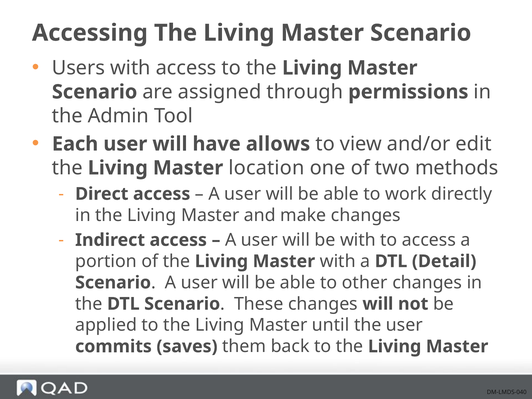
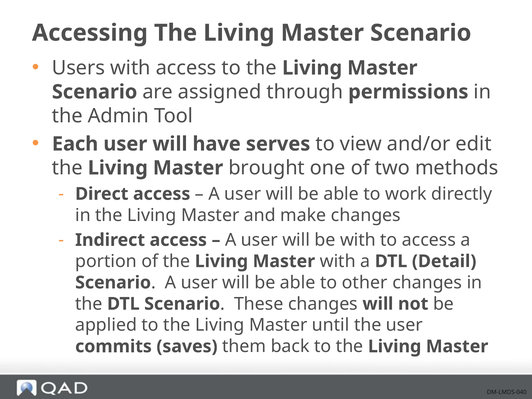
allows: allows -> serves
location: location -> brought
